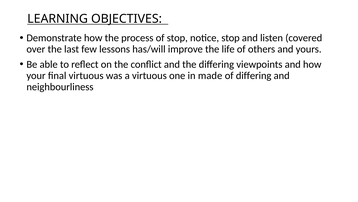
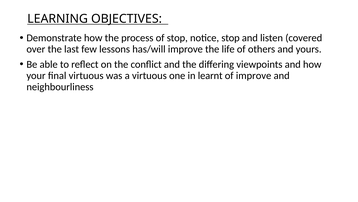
made: made -> learnt
of differing: differing -> improve
